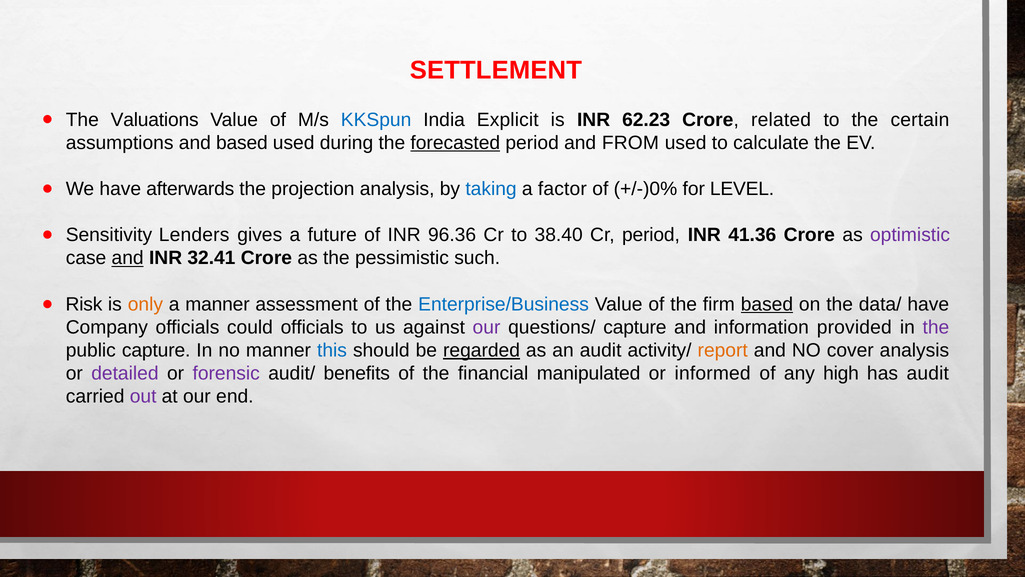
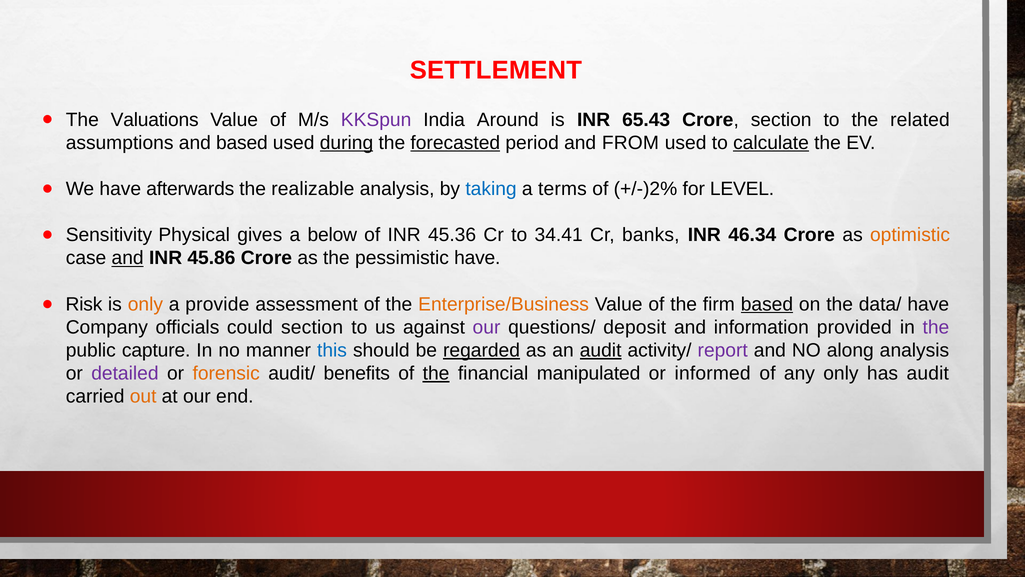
KKSpun colour: blue -> purple
Explicit: Explicit -> Around
62.23: 62.23 -> 65.43
Crore related: related -> section
certain: certain -> related
during underline: none -> present
calculate underline: none -> present
projection: projection -> realizable
factor: factor -> terms
+/-)0%: +/-)0% -> +/-)2%
Lenders: Lenders -> Physical
future: future -> below
96.36: 96.36 -> 45.36
38.40: 38.40 -> 34.41
Cr period: period -> banks
41.36: 41.36 -> 46.34
optimistic colour: purple -> orange
32.41: 32.41 -> 45.86
pessimistic such: such -> have
a manner: manner -> provide
Enterprise/Business colour: blue -> orange
could officials: officials -> section
questions/ capture: capture -> deposit
audit at (601, 350) underline: none -> present
report colour: orange -> purple
cover: cover -> along
forensic colour: purple -> orange
the at (436, 373) underline: none -> present
any high: high -> only
out colour: purple -> orange
